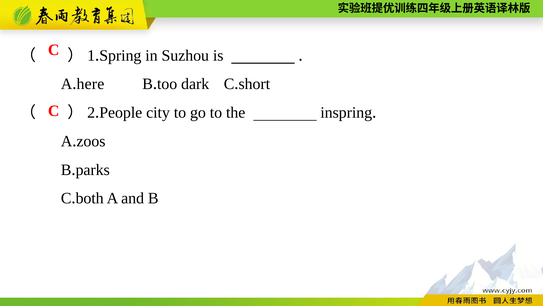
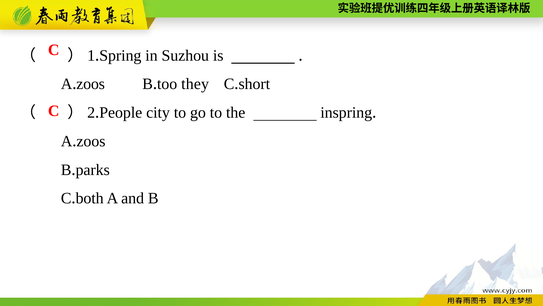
here at (90, 84): here -> zoos
dark: dark -> they
